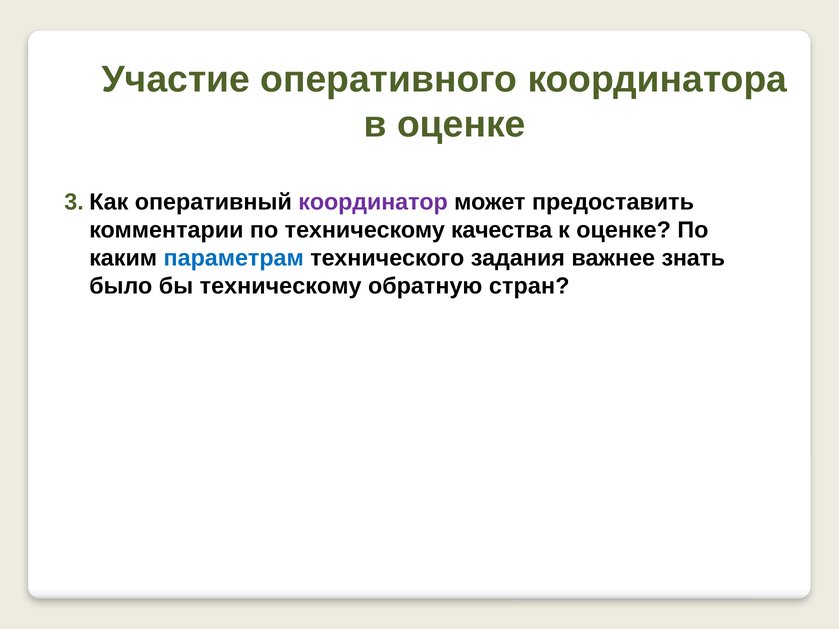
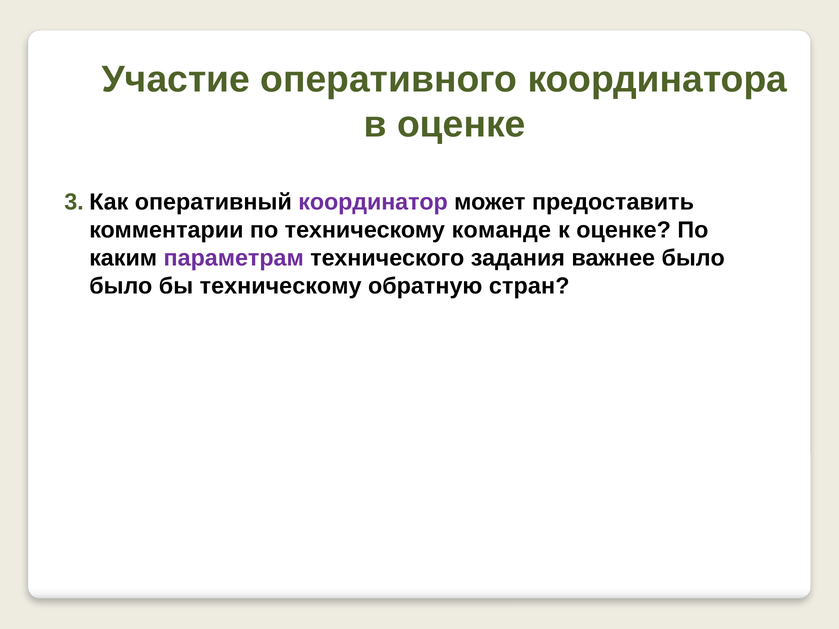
качества: качества -> команде
параметрам colour: blue -> purple
важнее знать: знать -> было
